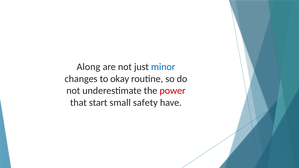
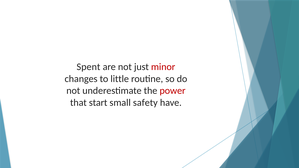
Along: Along -> Spent
minor colour: blue -> red
okay: okay -> little
